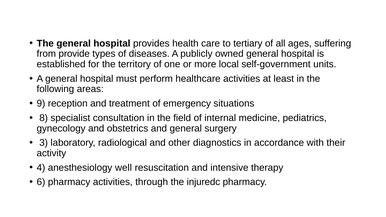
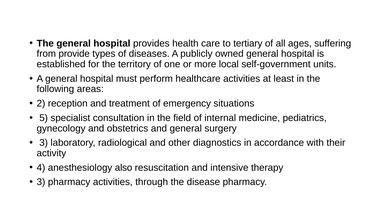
9: 9 -> 2
8: 8 -> 5
well: well -> also
6 at (41, 182): 6 -> 3
injuredc: injuredc -> disease
